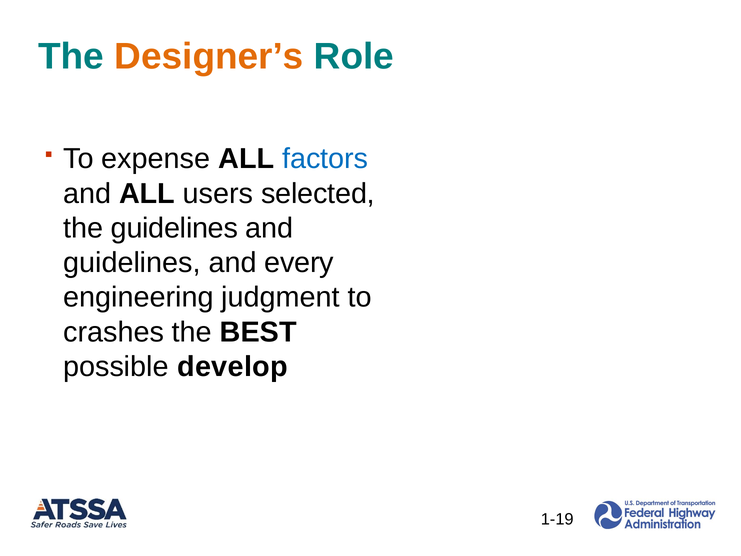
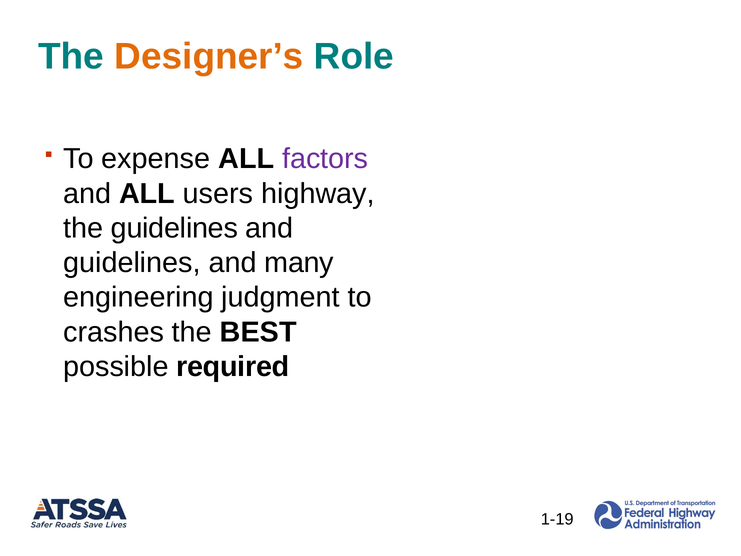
factors colour: blue -> purple
selected: selected -> highway
every: every -> many
develop: develop -> required
